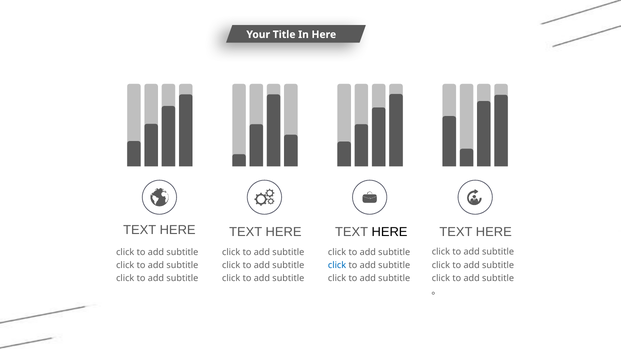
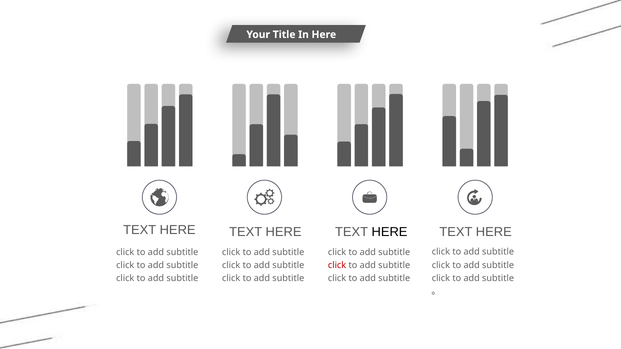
click at (337, 266) colour: blue -> red
